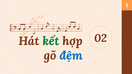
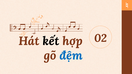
kết colour: green -> black
